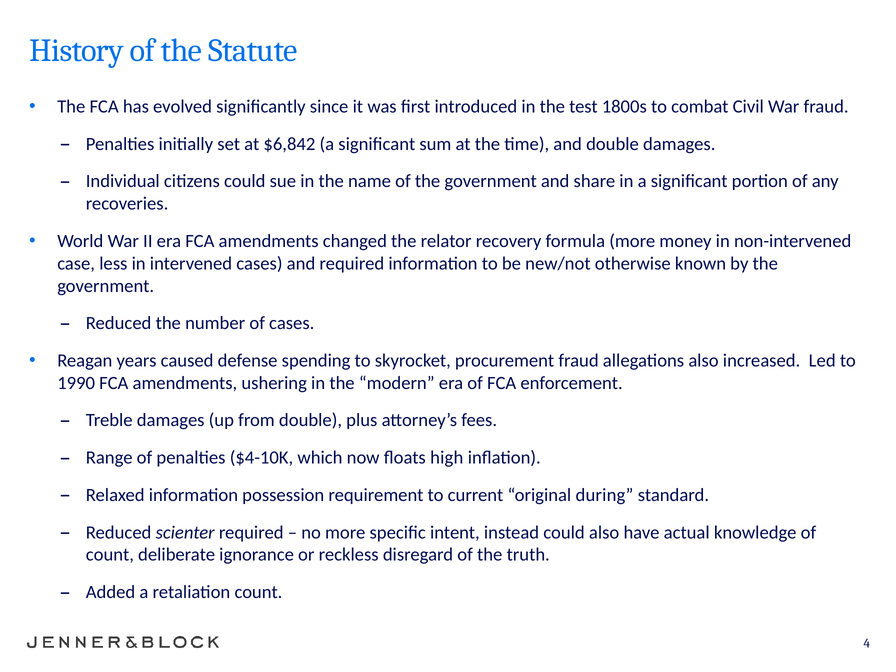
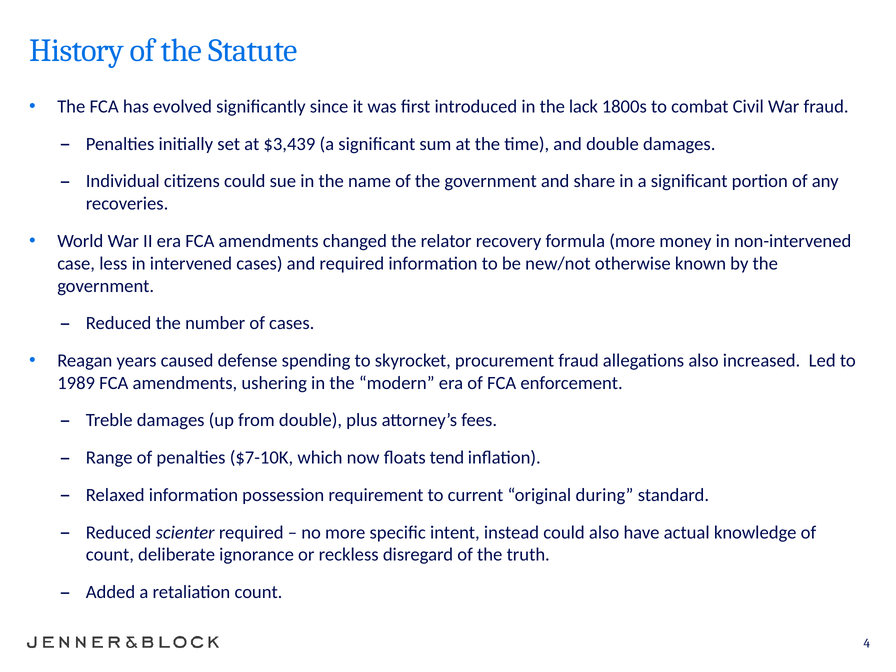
test: test -> lack
$6,842: $6,842 -> $3,439
1990: 1990 -> 1989
$4-10K: $4-10K -> $7-10K
high: high -> tend
